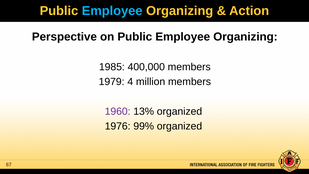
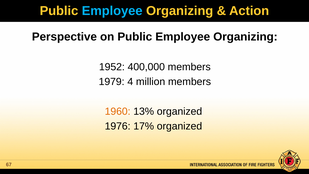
1985: 1985 -> 1952
1960 colour: purple -> orange
99%: 99% -> 17%
